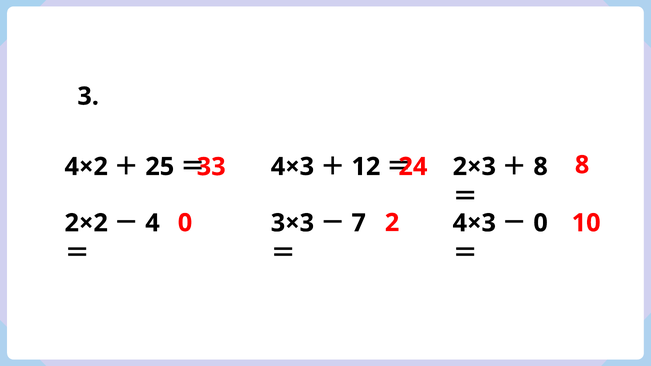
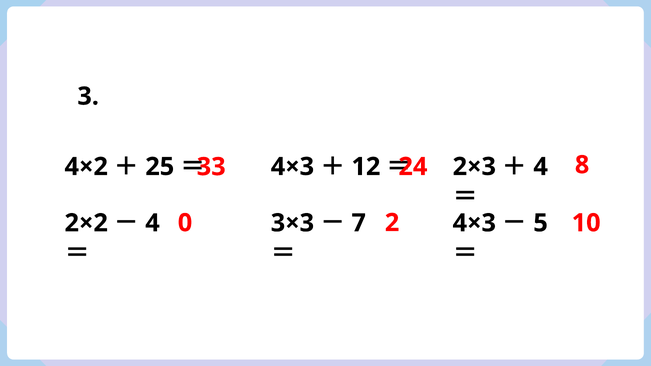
8 at (541, 167): 8 -> 4
0 at (541, 223): 0 -> 5
